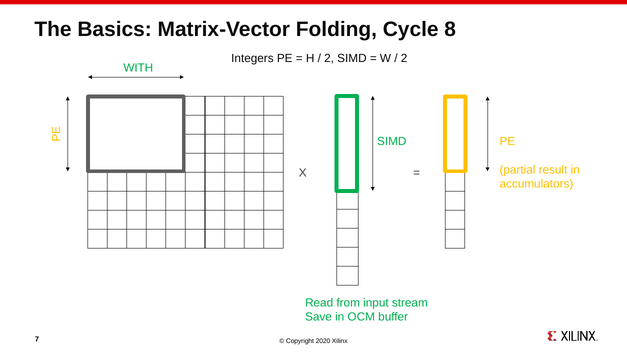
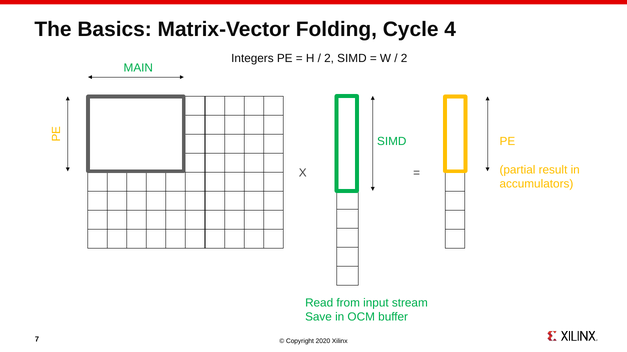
8: 8 -> 4
WITH: WITH -> MAIN
